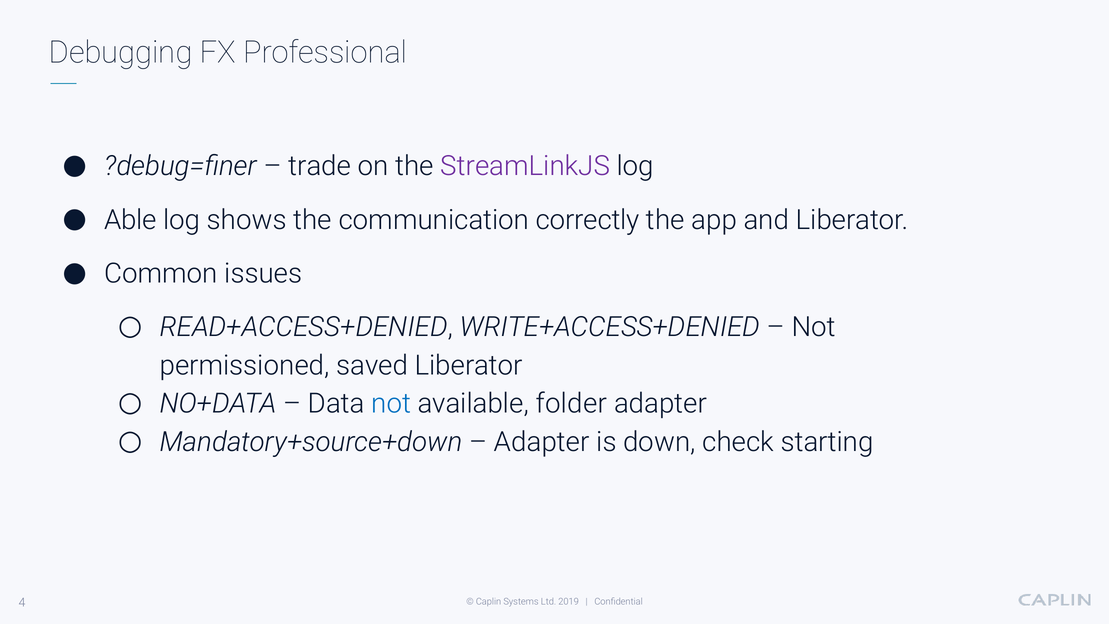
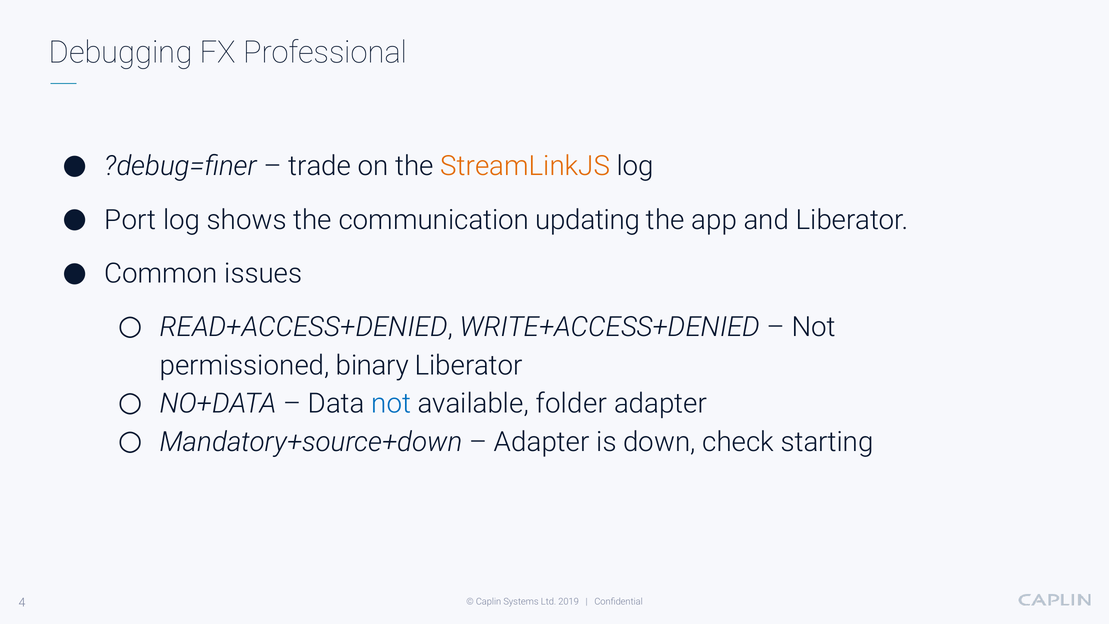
StreamLinkJS colour: purple -> orange
Able: Able -> Port
correctly: correctly -> updating
saved: saved -> binary
